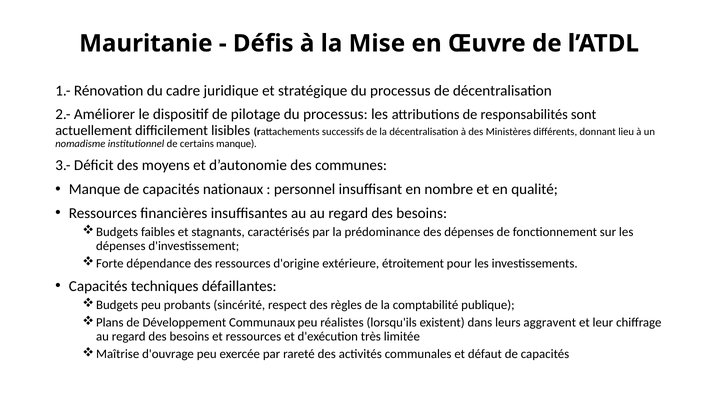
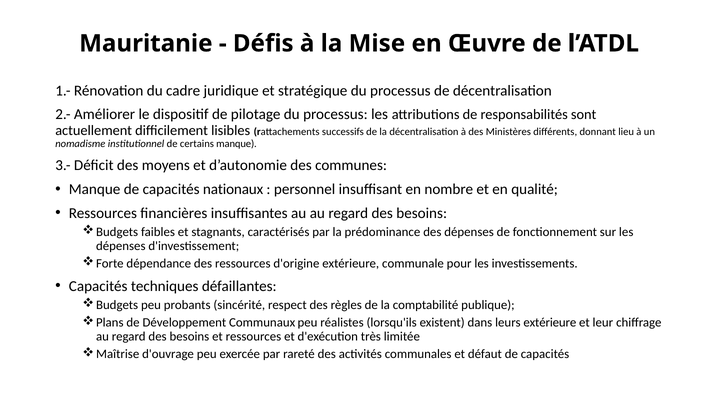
étroitement: étroitement -> communale
leurs aggravent: aggravent -> extérieure
